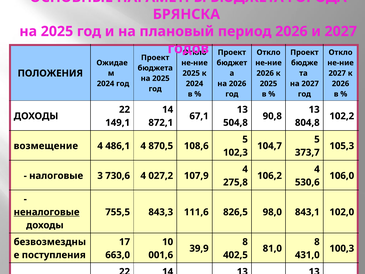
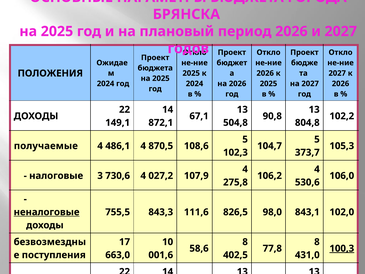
возмещение: возмещение -> получаемые
39,9: 39,9 -> 58,6
81,0: 81,0 -> 77,8
100,3 underline: none -> present
